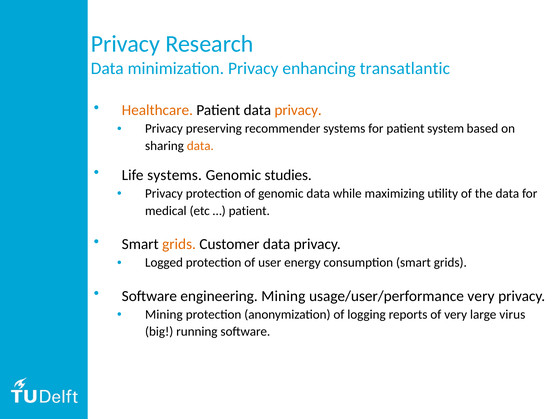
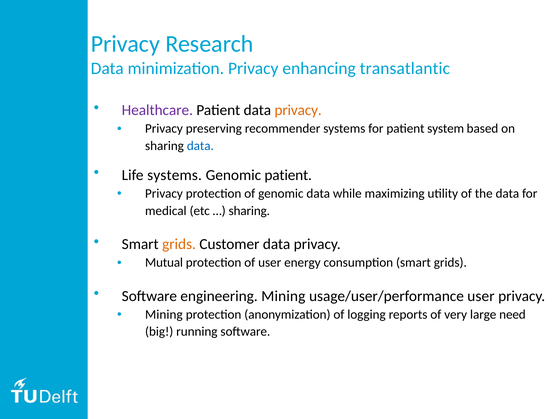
Healthcare colour: orange -> purple
data at (200, 146) colour: orange -> blue
Genomic studies: studies -> patient
patient at (249, 211): patient -> sharing
Logged: Logged -> Mutual
usage/user/performance very: very -> user
virus: virus -> need
